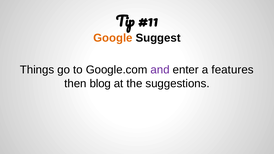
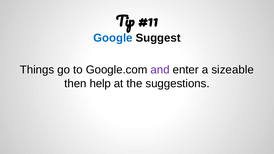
Google colour: orange -> blue
features: features -> sizeable
blog: blog -> help
